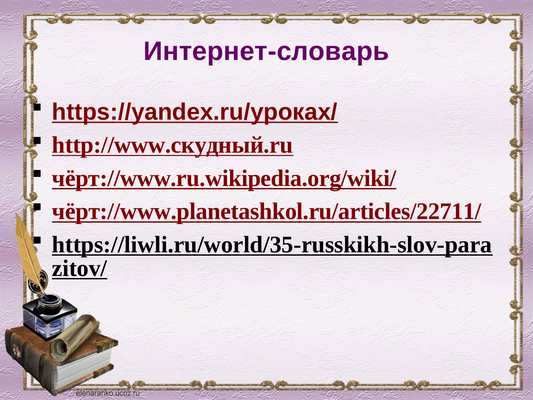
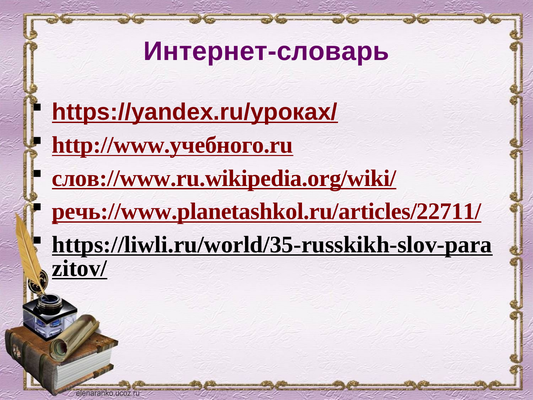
http://www.скудный.ru: http://www.скудный.ru -> http://www.учебного.ru
чёрт://www.ru.wikipedia.org/wiki/: чёрт://www.ru.wikipedia.org/wiki/ -> слов://www.ru.wikipedia.org/wiki/
чёрт://www.planetashkol.ru/articles/22711/: чёрт://www.planetashkol.ru/articles/22711/ -> речь://www.planetashkol.ru/articles/22711/
